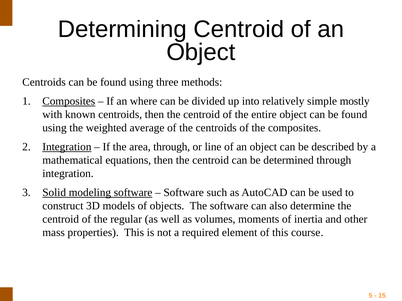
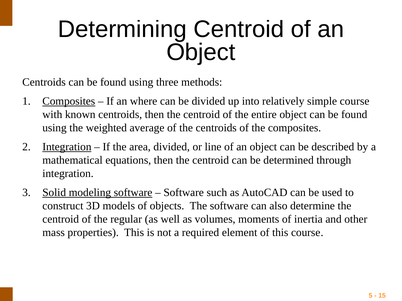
simple mostly: mostly -> course
area through: through -> divided
